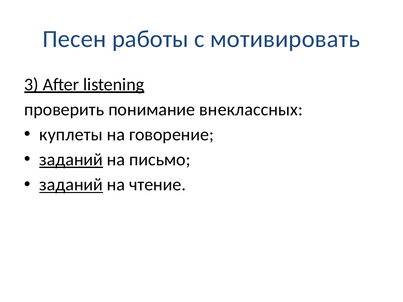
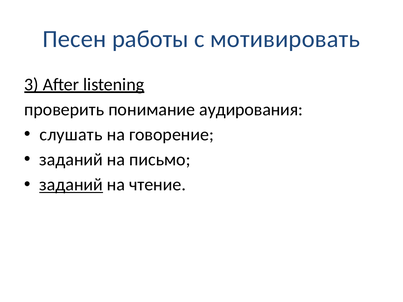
внеклассных: внеклассных -> аудирования
куплеты: куплеты -> слушать
заданий at (71, 160) underline: present -> none
